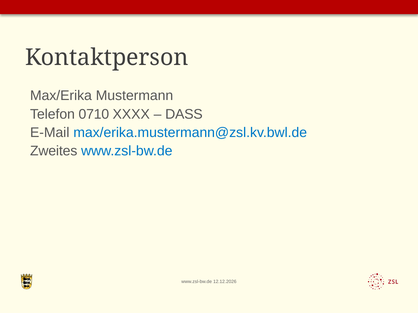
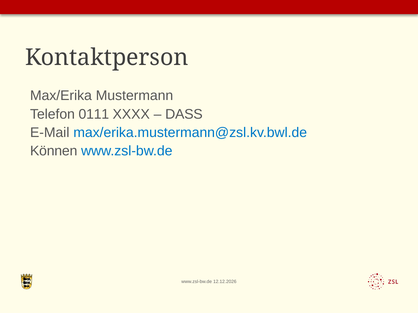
0710: 0710 -> 0111
Zweites: Zweites -> Können
